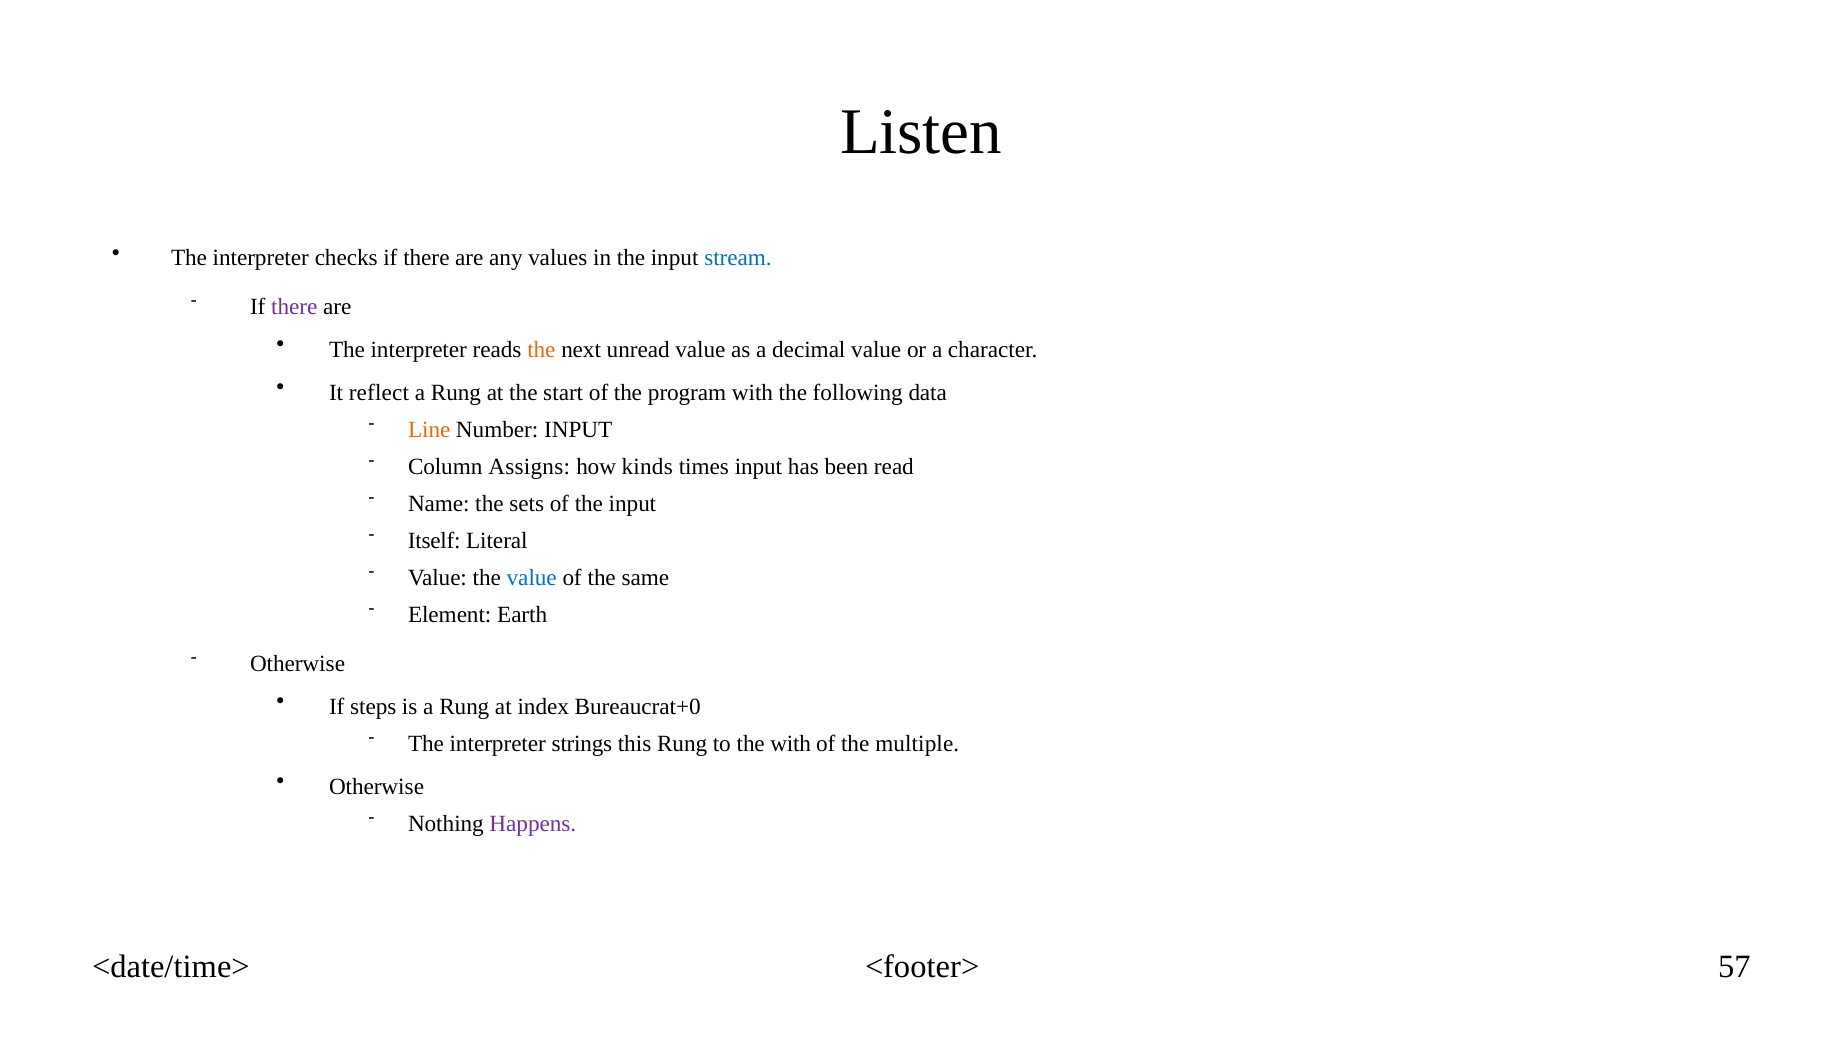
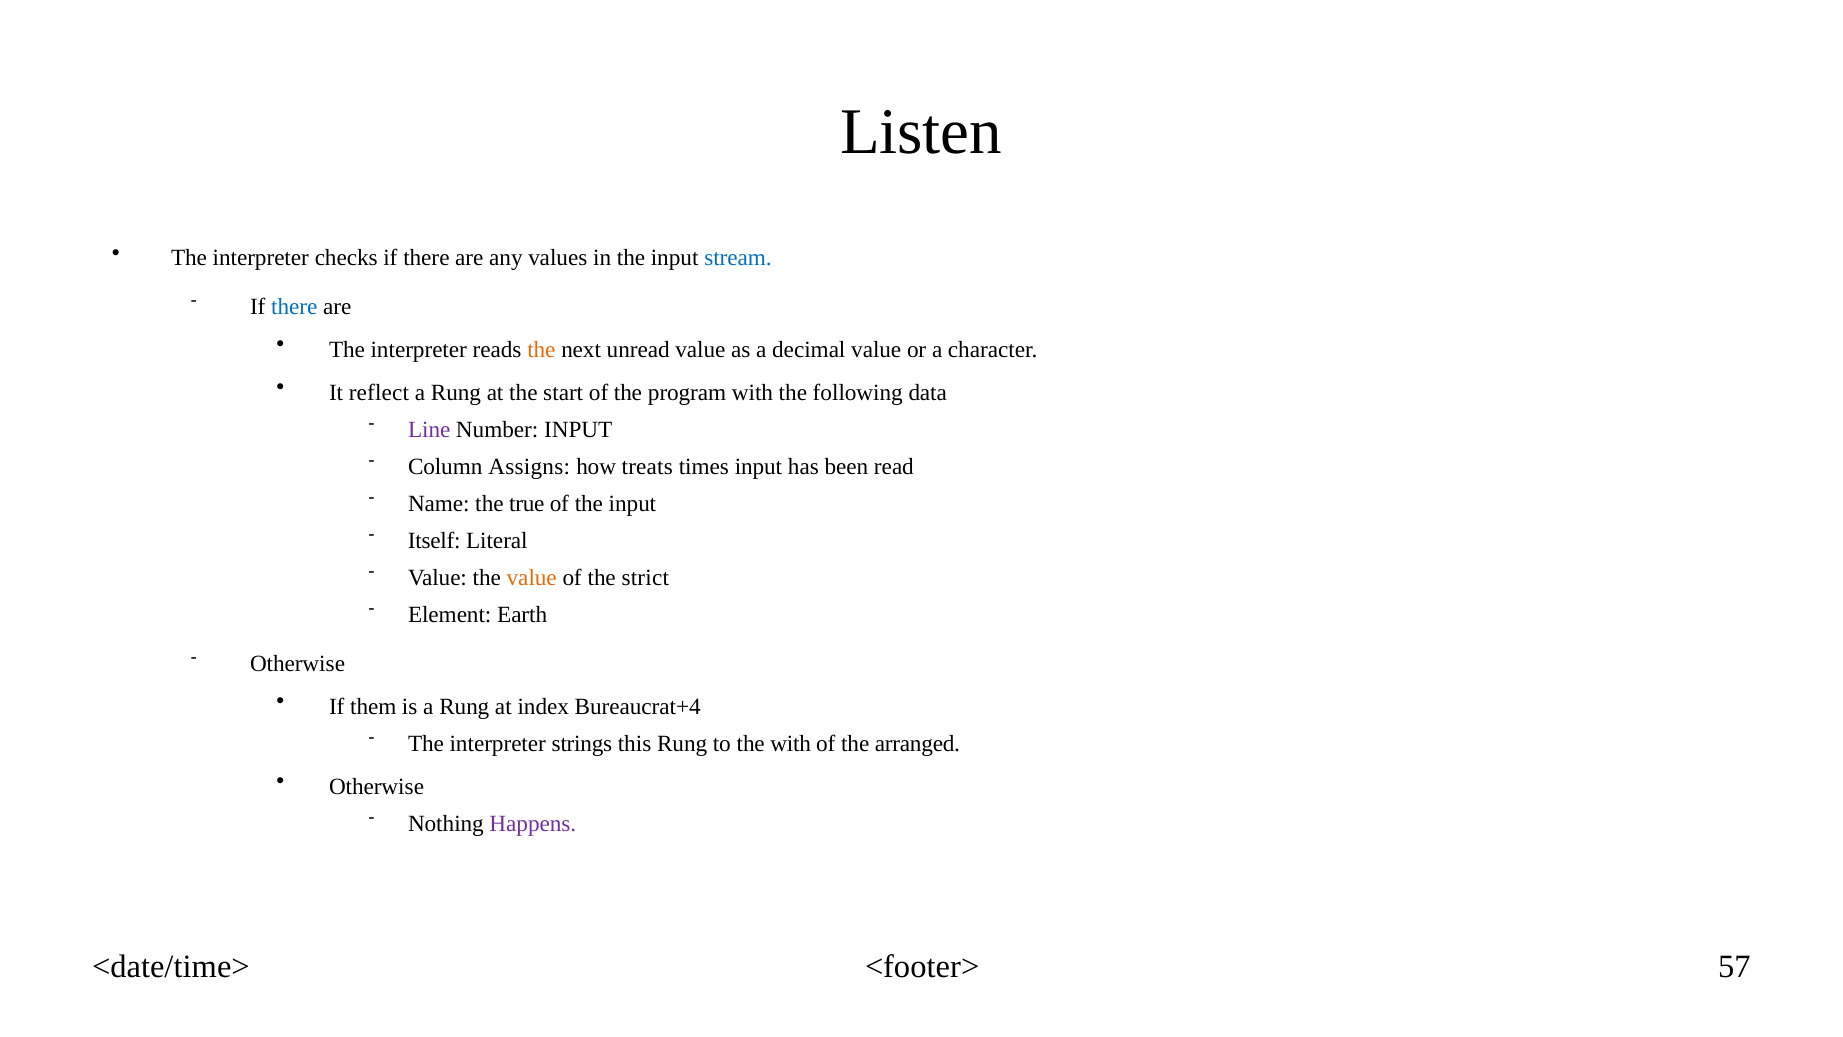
there at (294, 307) colour: purple -> blue
Line colour: orange -> purple
kinds: kinds -> treats
sets: sets -> true
value at (532, 578) colour: blue -> orange
same: same -> strict
steps: steps -> them
Bureaucrat+0: Bureaucrat+0 -> Bureaucrat+4
multiple: multiple -> arranged
